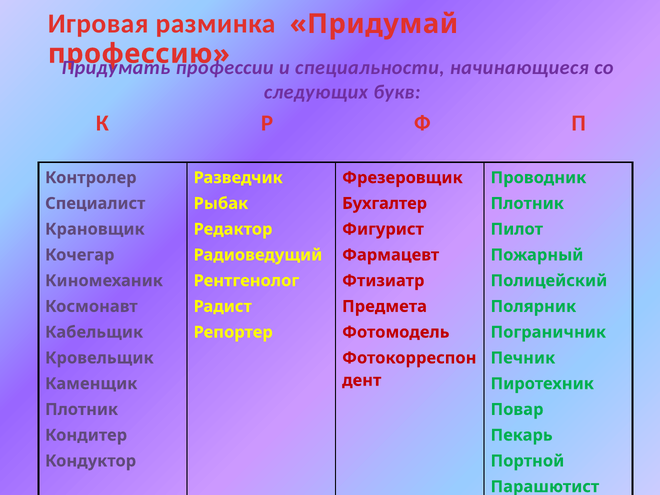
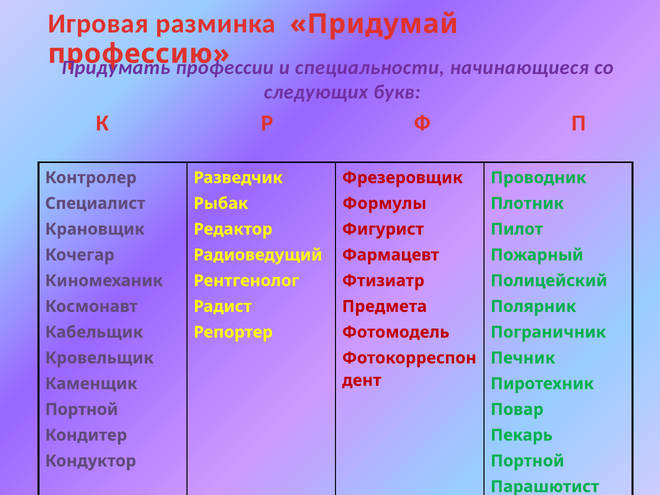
Бухгалтер: Бухгалтер -> Формулы
Плотник at (82, 409): Плотник -> Портной
